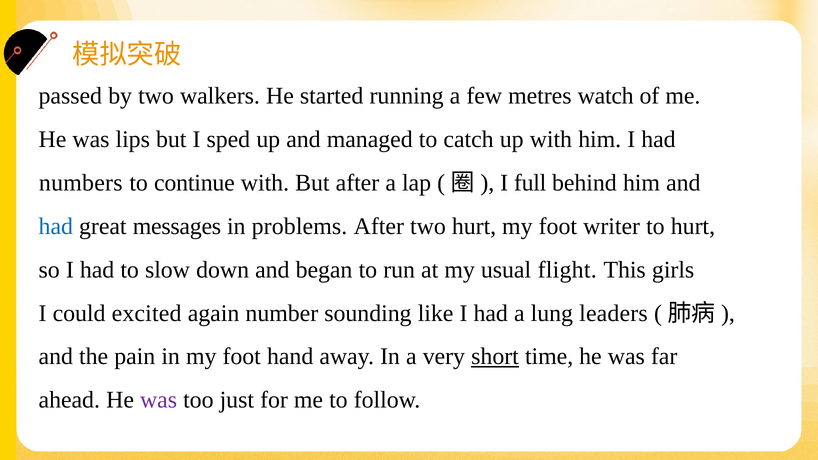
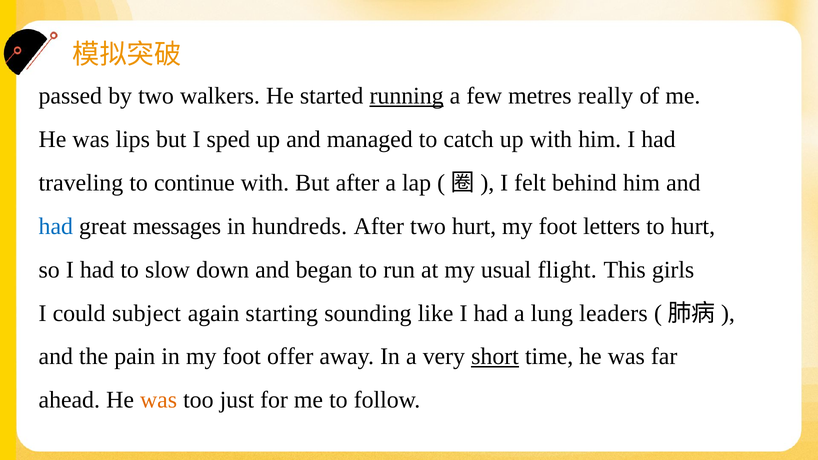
running underline: none -> present
watch: watch -> really
numbers: numbers -> traveling
full: full -> felt
problems: problems -> hundreds
writer: writer -> letters
excited: excited -> subject
number: number -> starting
hand: hand -> offer
was at (159, 400) colour: purple -> orange
